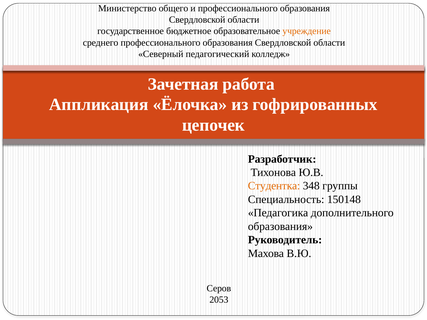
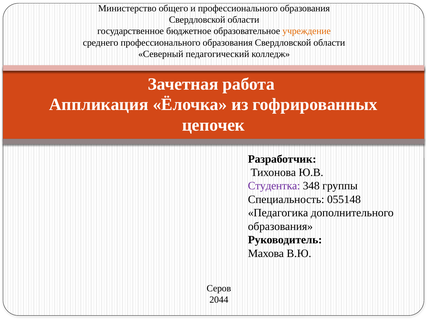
Студентка colour: orange -> purple
150148: 150148 -> 055148
2053: 2053 -> 2044
